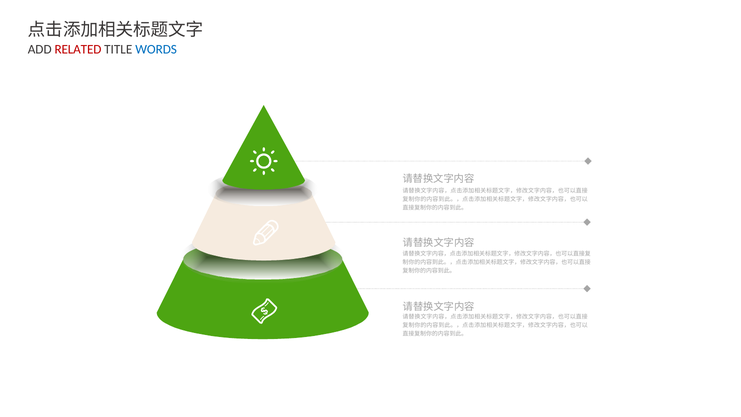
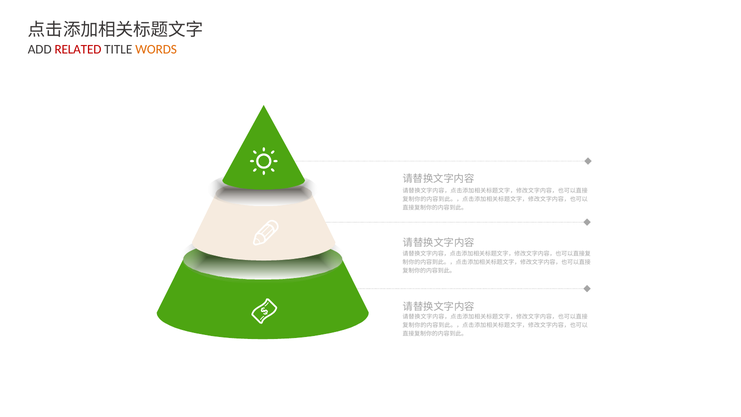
WORDS colour: blue -> orange
